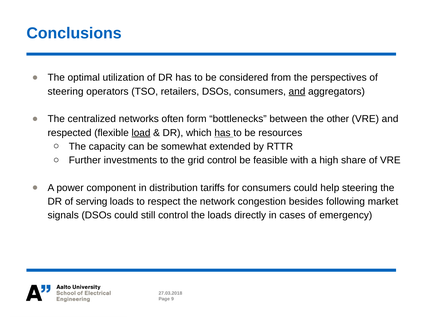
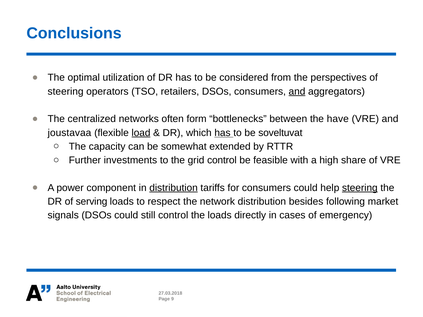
other: other -> have
respected: respected -> joustavaa
resources: resources -> soveltuvat
distribution at (174, 188) underline: none -> present
steering at (360, 188) underline: none -> present
network congestion: congestion -> distribution
